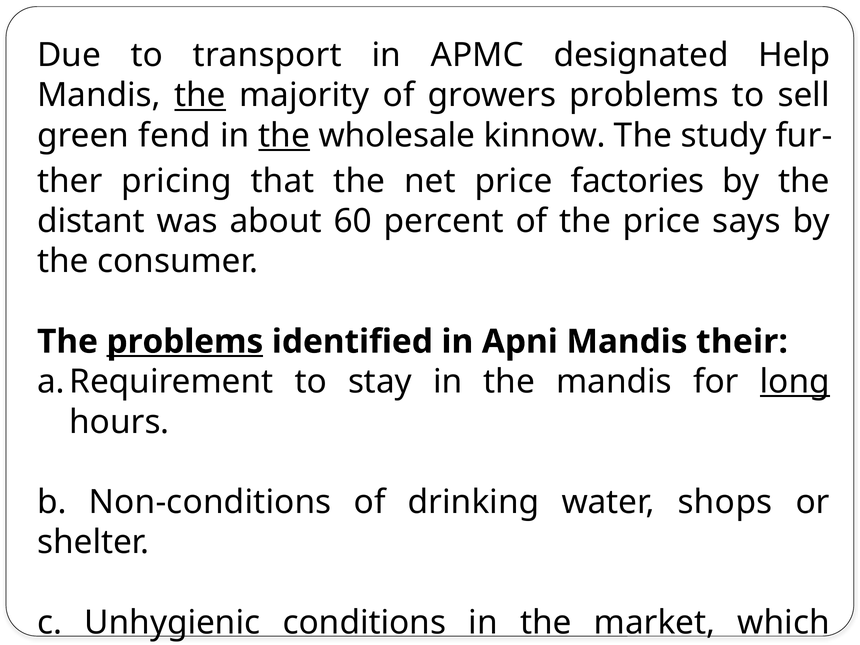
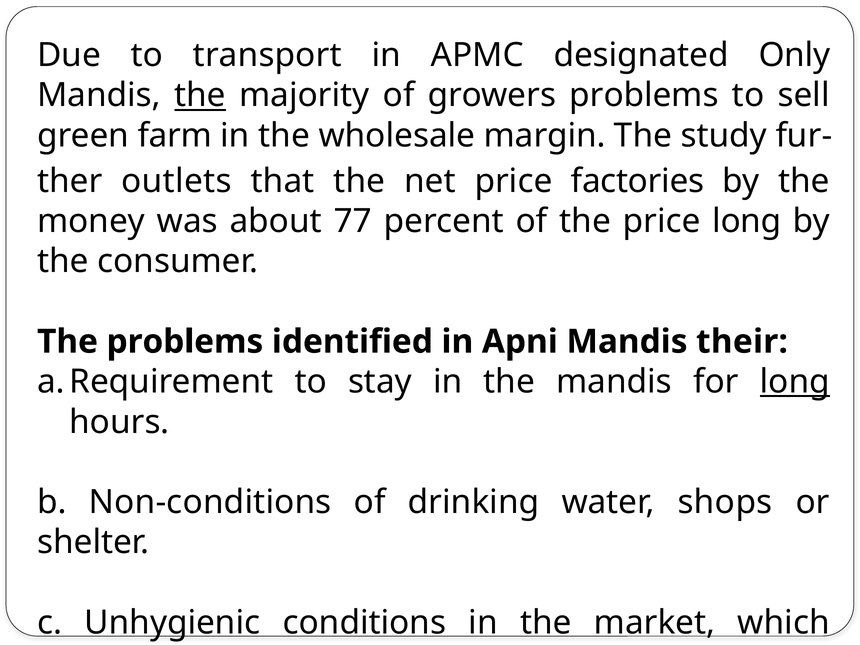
Help: Help -> Only
fend: fend -> farm
the at (284, 136) underline: present -> none
kinnow: kinnow -> margin
pricing: pricing -> outlets
distant: distant -> money
60: 60 -> 77
price says: says -> long
problems at (185, 342) underline: present -> none
